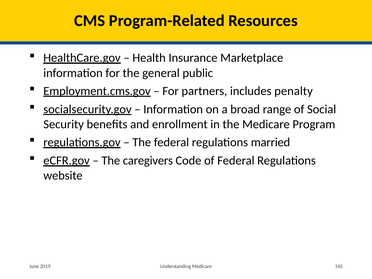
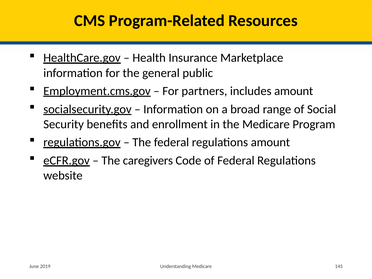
includes penalty: penalty -> amount
regulations married: married -> amount
